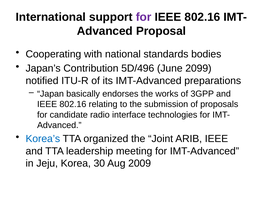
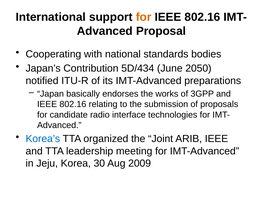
for at (144, 17) colour: purple -> orange
5D/496: 5D/496 -> 5D/434
2099: 2099 -> 2050
